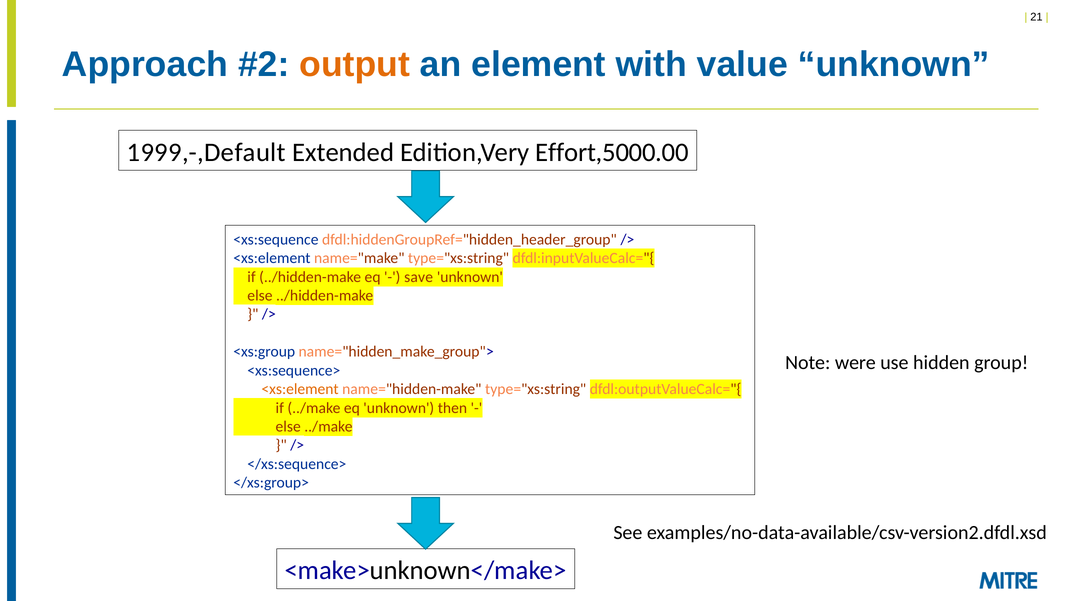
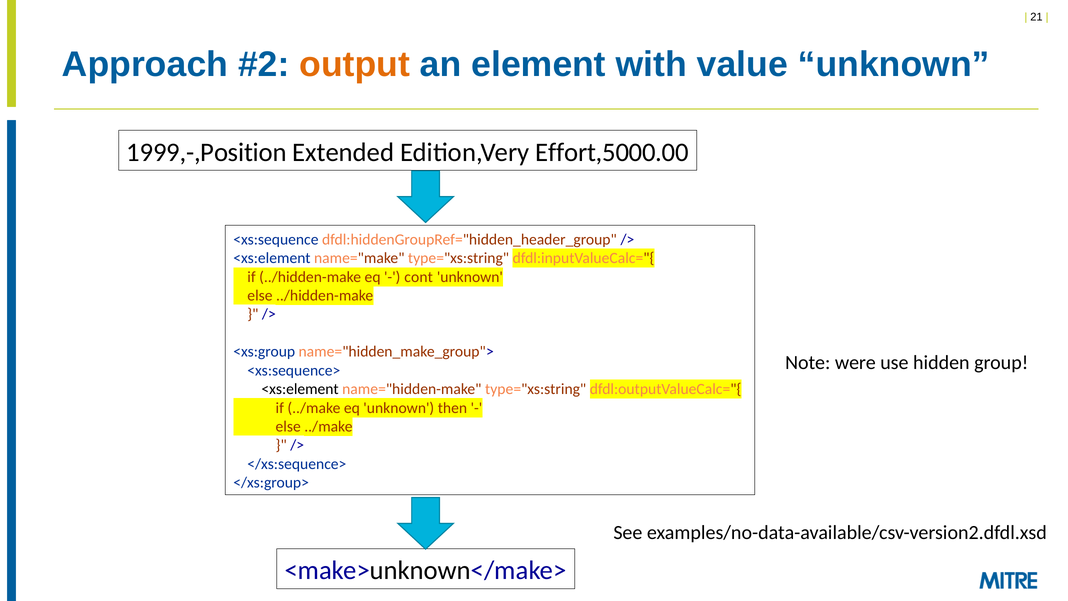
1999,-,Default: 1999,-,Default -> 1999,-,Position
save: save -> cont
<xs:element at (300, 389) colour: orange -> black
